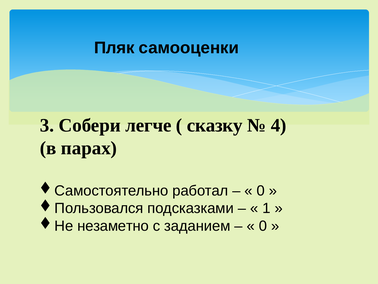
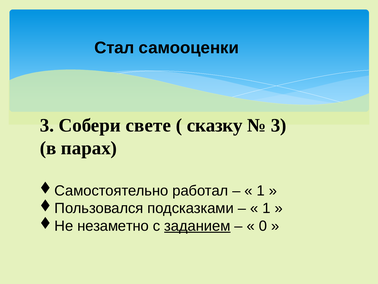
Пляк: Пляк -> Стал
легче: легче -> свете
4 at (279, 125): 4 -> 3
0 at (261, 190): 0 -> 1
заданием underline: none -> present
